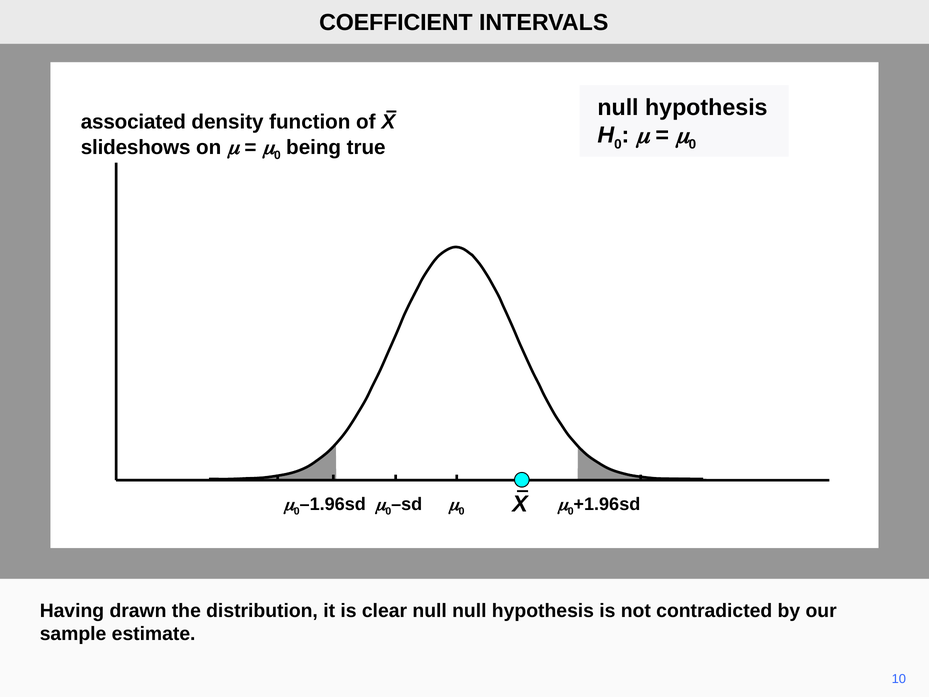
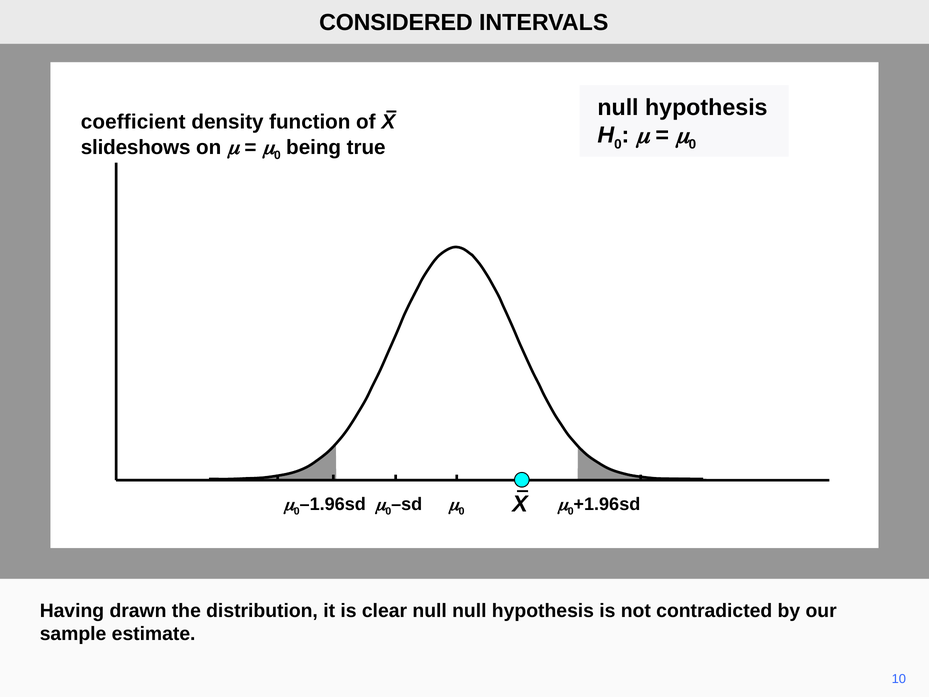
COEFFICIENT: COEFFICIENT -> CONSIDERED
associated: associated -> coefficient
